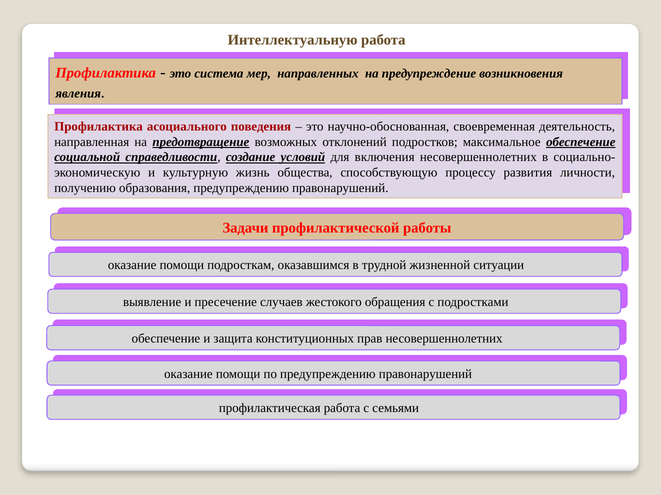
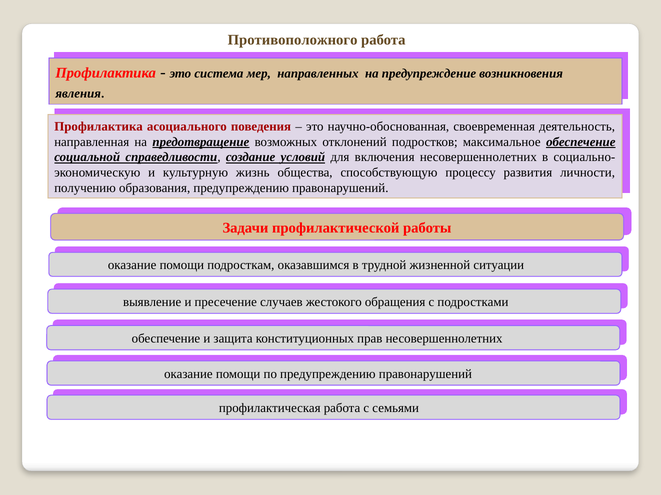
Интеллектуальную: Интеллектуальную -> Противоположного
